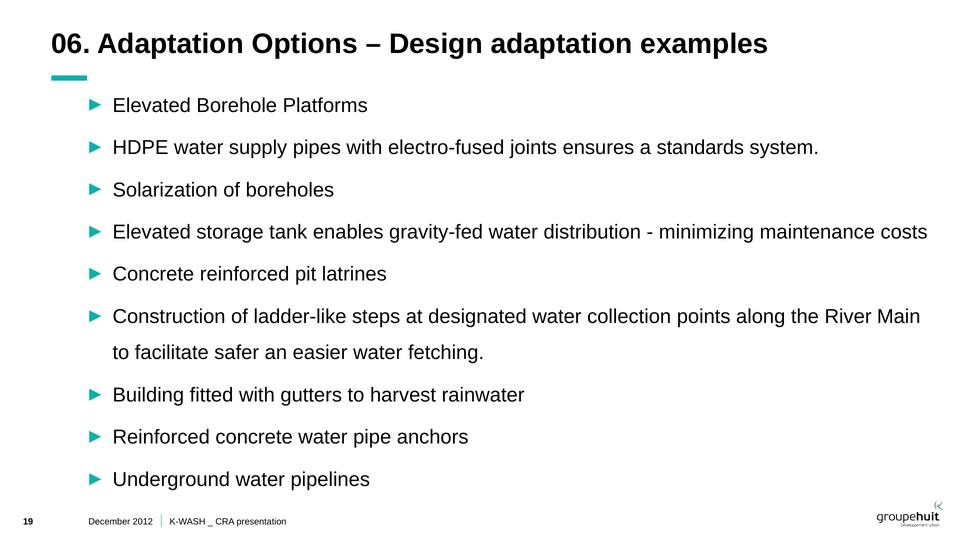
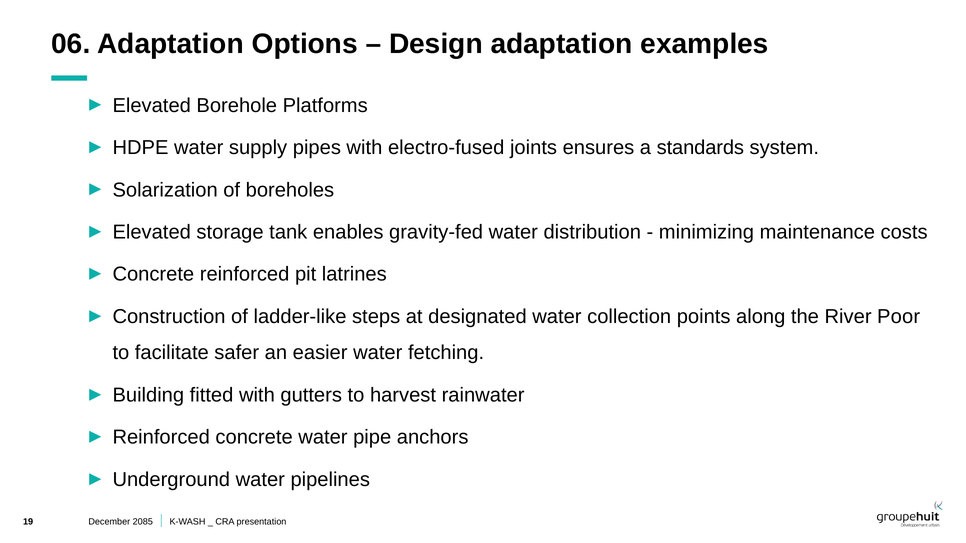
Main: Main -> Poor
2012: 2012 -> 2085
